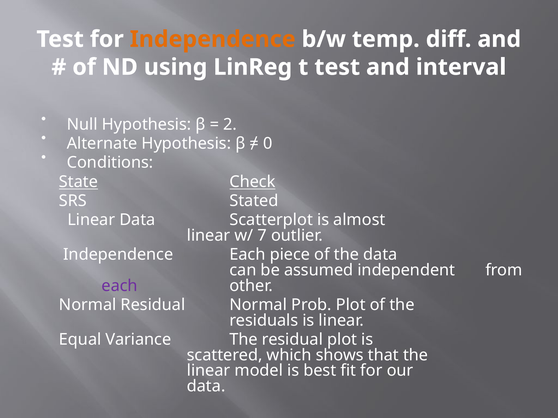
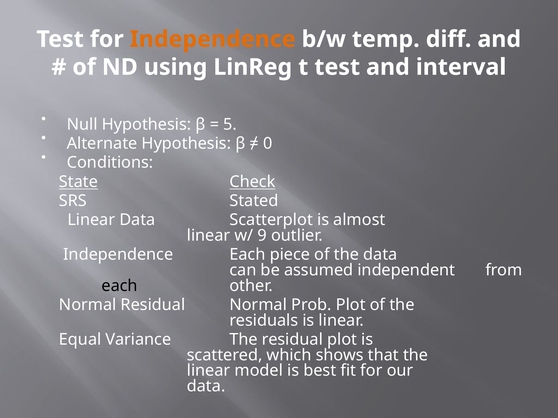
2: 2 -> 5
7: 7 -> 9
each at (120, 286) colour: purple -> black
